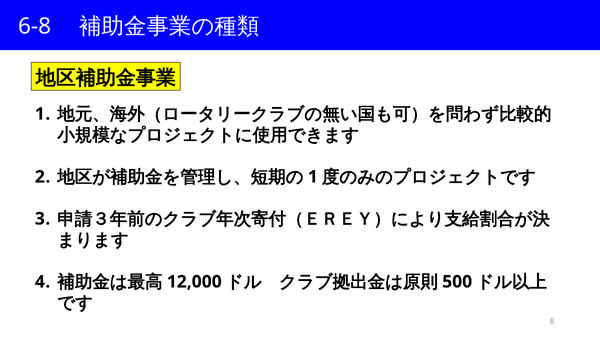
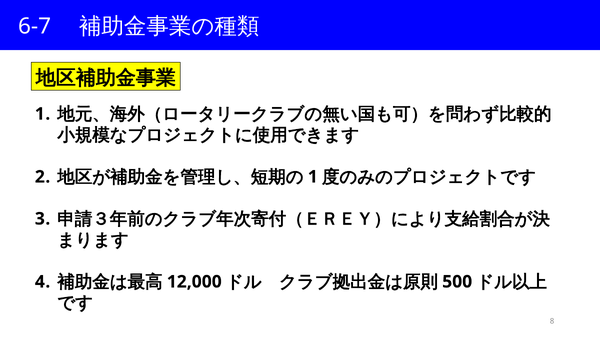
6-8: 6-8 -> 6-7
